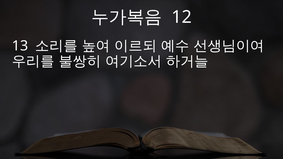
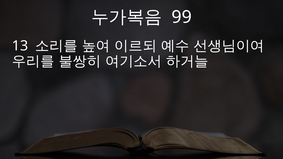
12: 12 -> 99
